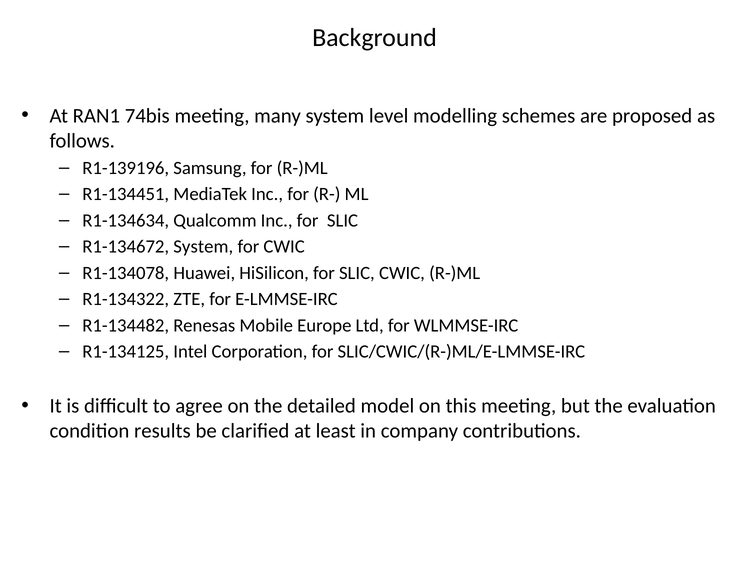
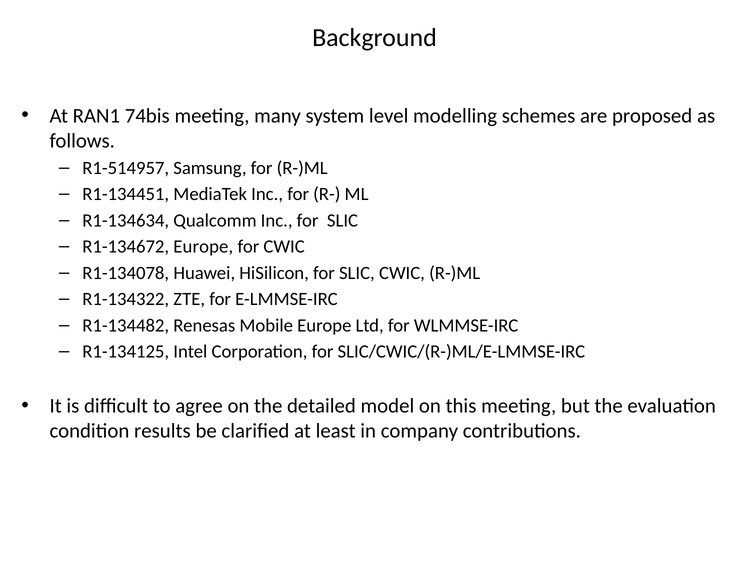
R1-139196: R1-139196 -> R1-514957
R1-134672 System: System -> Europe
